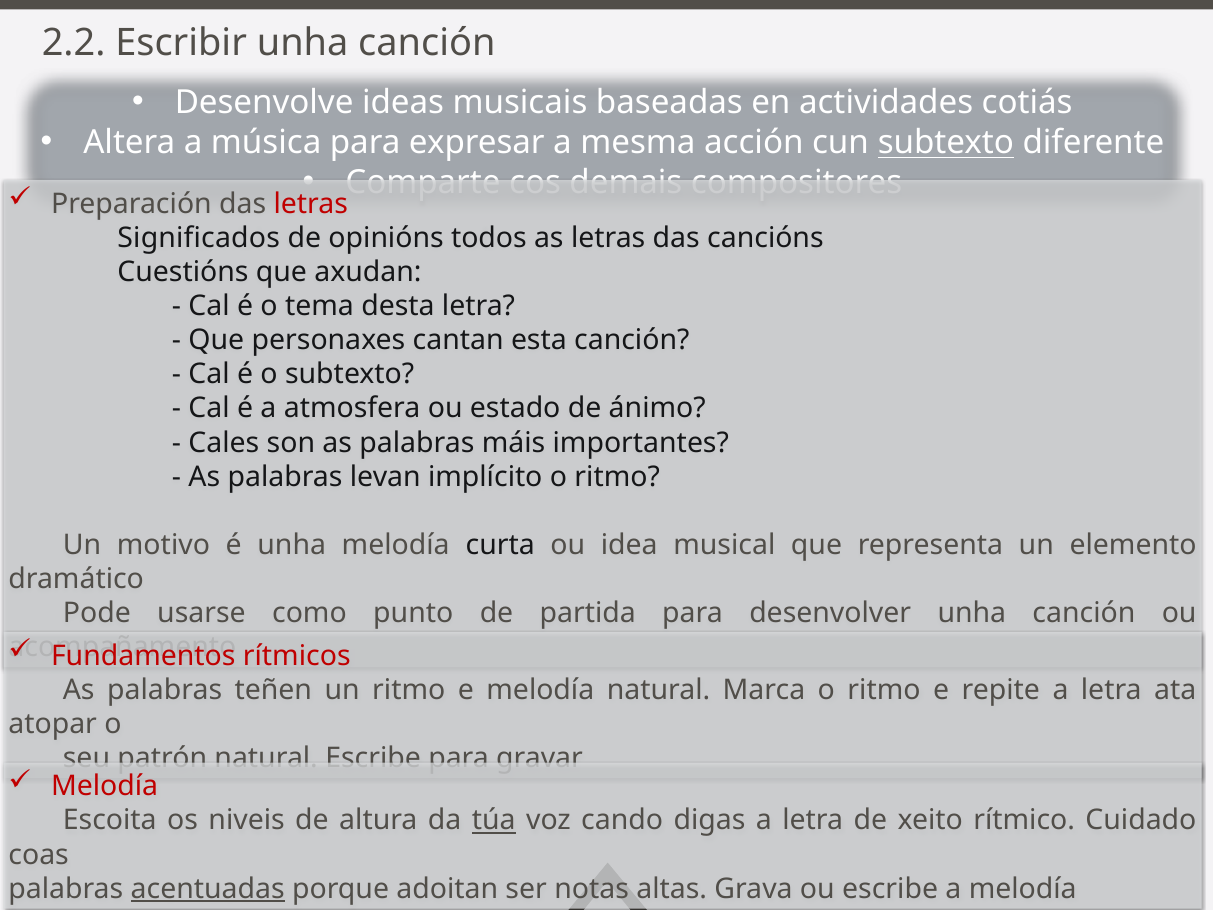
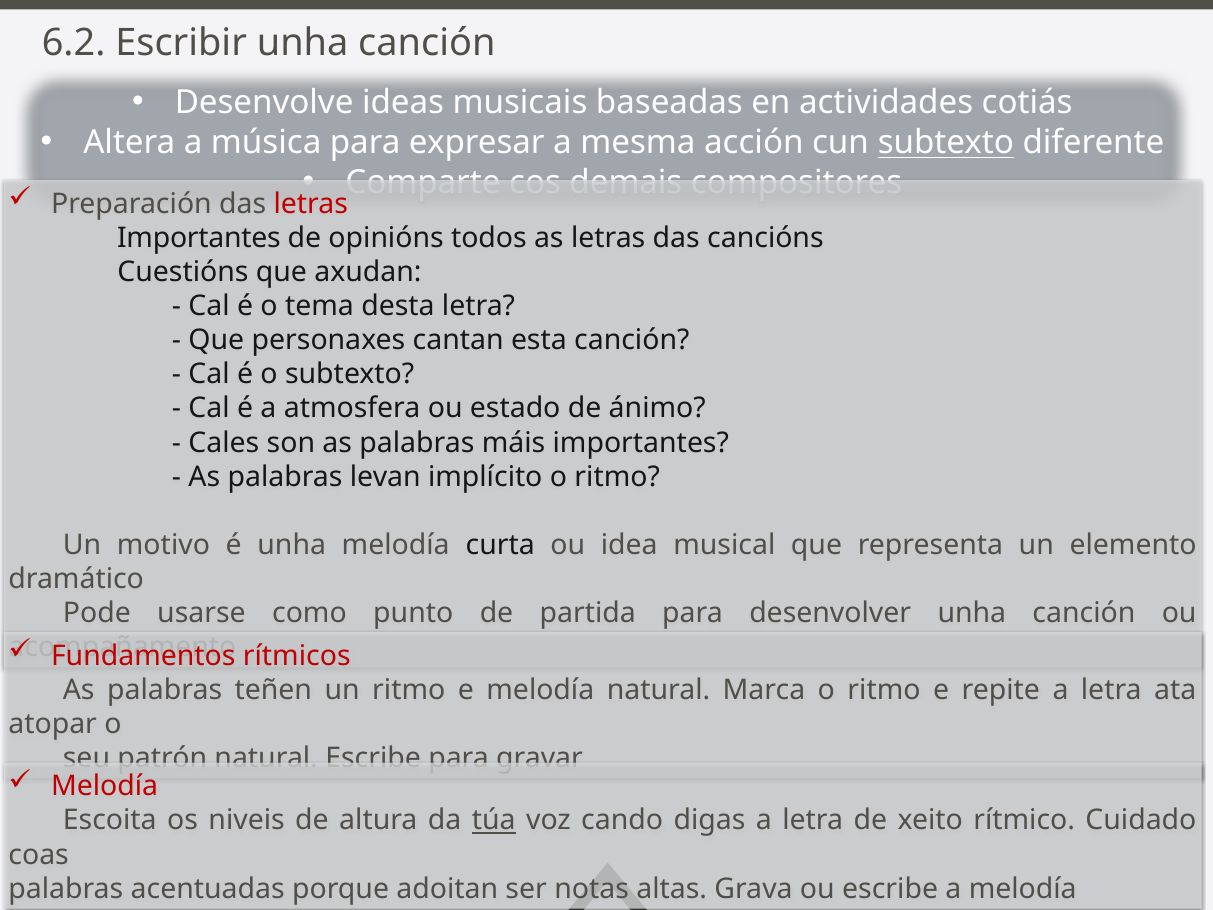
2.2: 2.2 -> 6.2
Significados at (199, 238): Significados -> Importantes
acentuadas underline: present -> none
